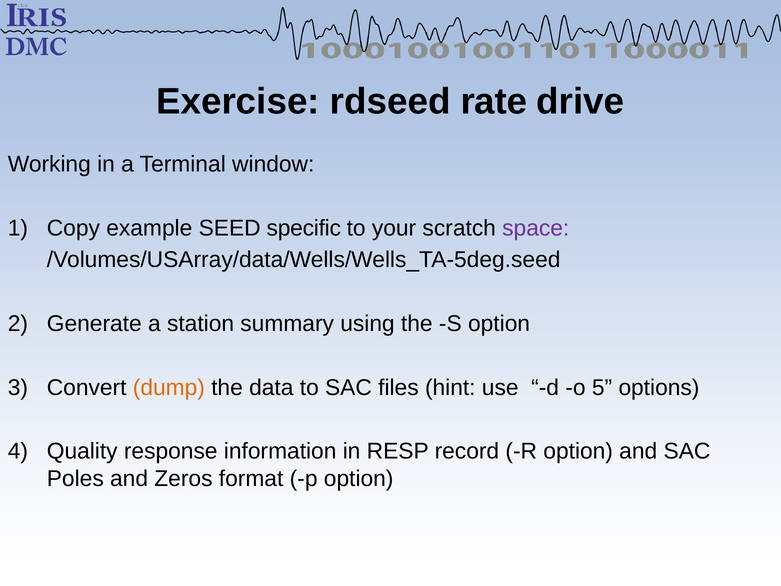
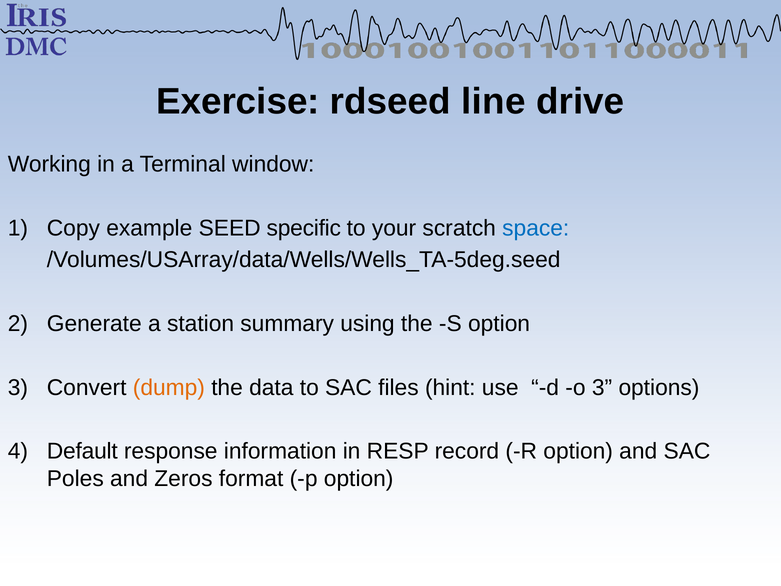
rate: rate -> line
space colour: purple -> blue
o 5: 5 -> 3
Quality: Quality -> Default
